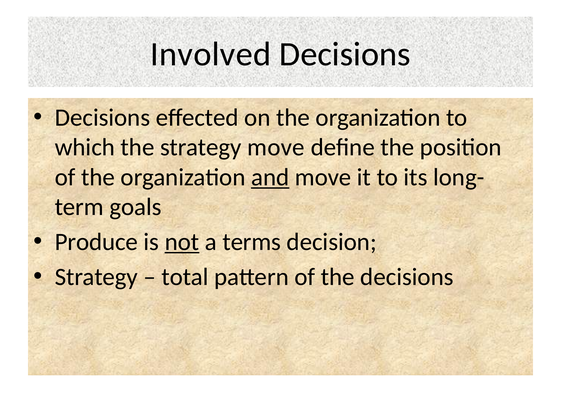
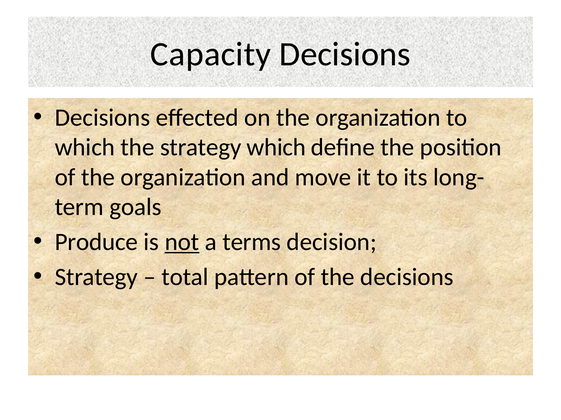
Involved: Involved -> Capacity
strategy move: move -> which
and underline: present -> none
